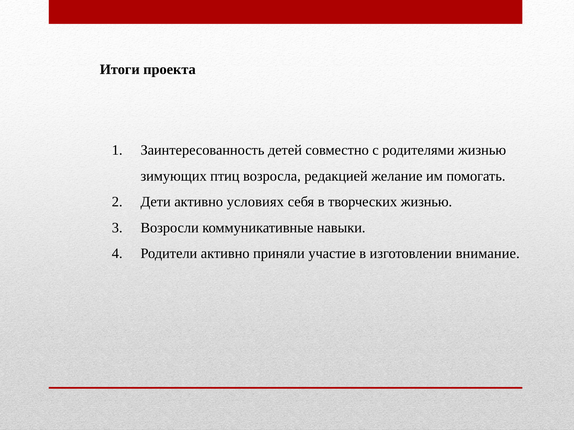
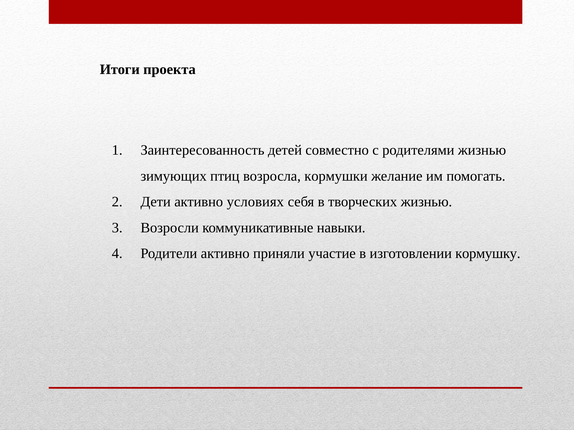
редакцией: редакцией -> кормушки
внимание: внимание -> кормушку
